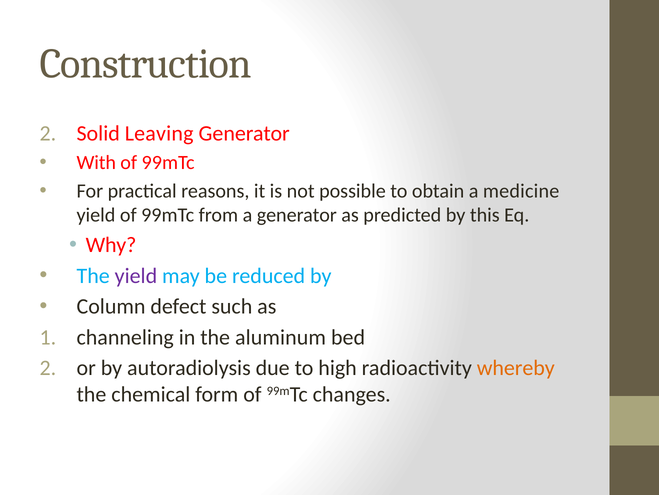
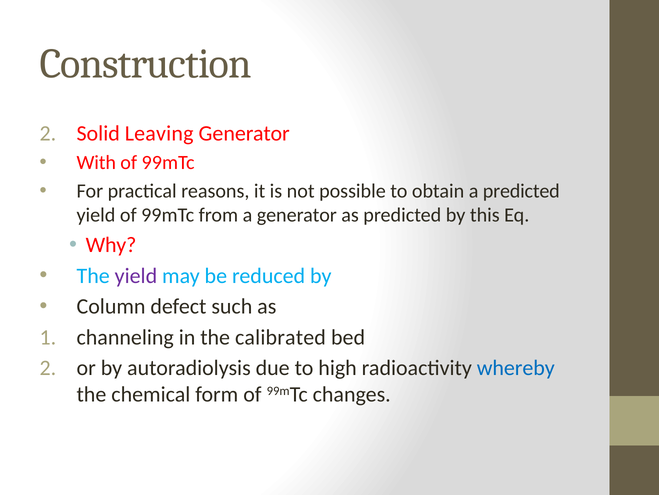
a medicine: medicine -> predicted
aluminum: aluminum -> calibrated
whereby colour: orange -> blue
